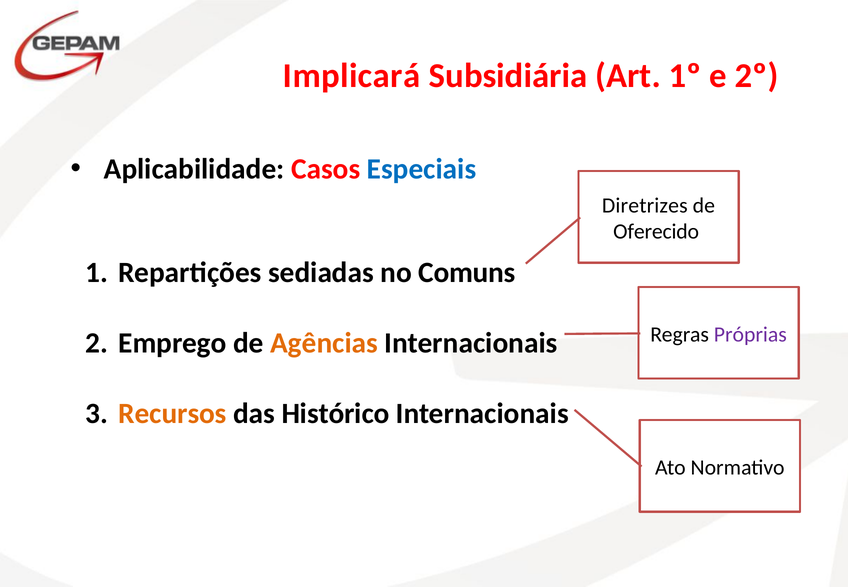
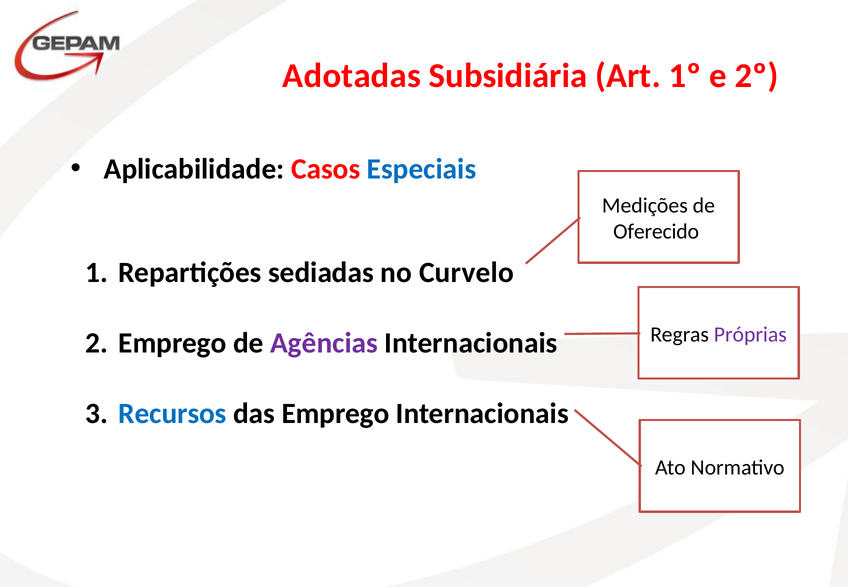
Implicará: Implicará -> Adotadas
Diretrizes: Diretrizes -> Medições
Comuns: Comuns -> Curvelo
Agências colour: orange -> purple
Recursos colour: orange -> blue
das Histórico: Histórico -> Emprego
